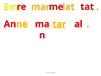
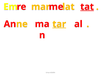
tat underline: none -> present
